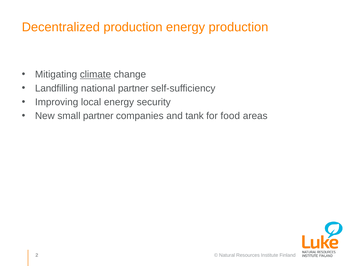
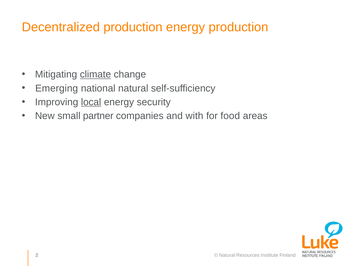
Landfilling: Landfilling -> Emerging
national partner: partner -> natural
local underline: none -> present
tank: tank -> with
